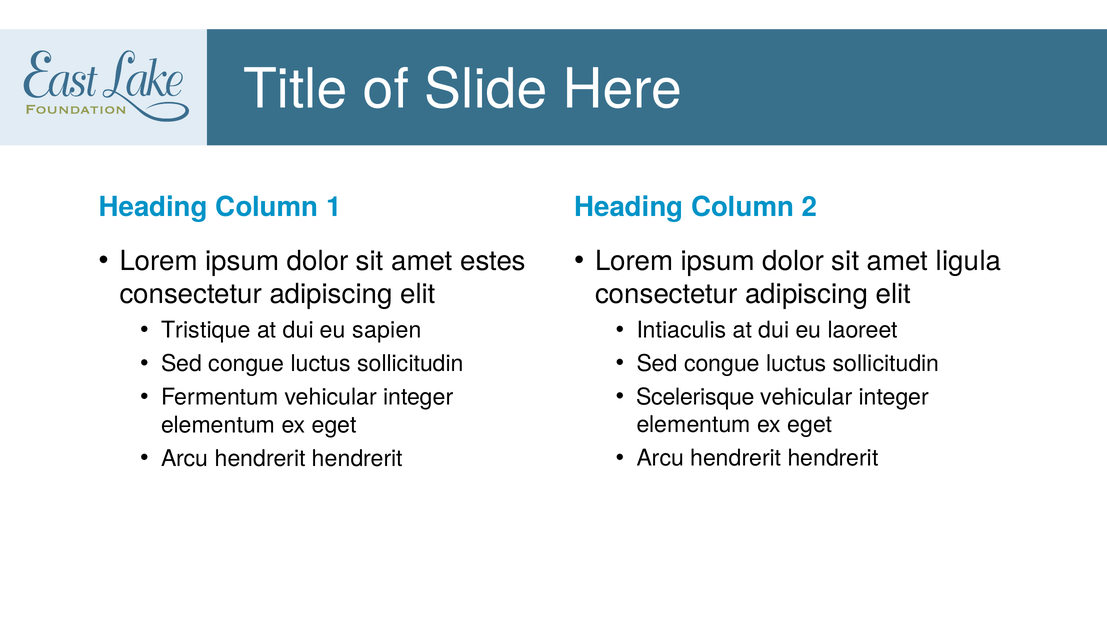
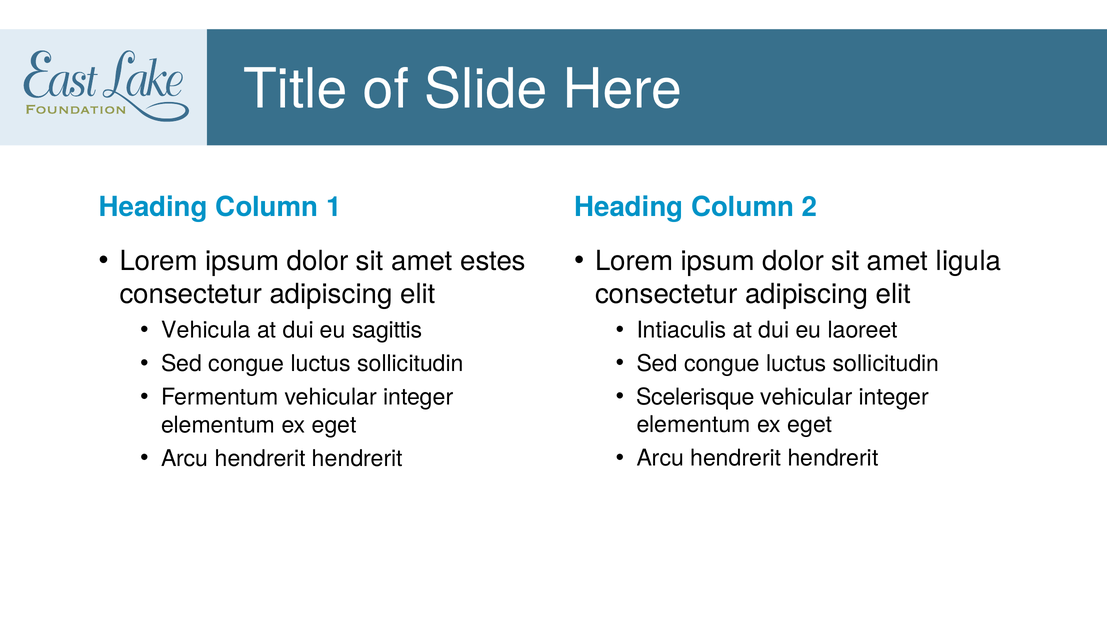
Tristique: Tristique -> Vehicula
sapien: sapien -> sagittis
